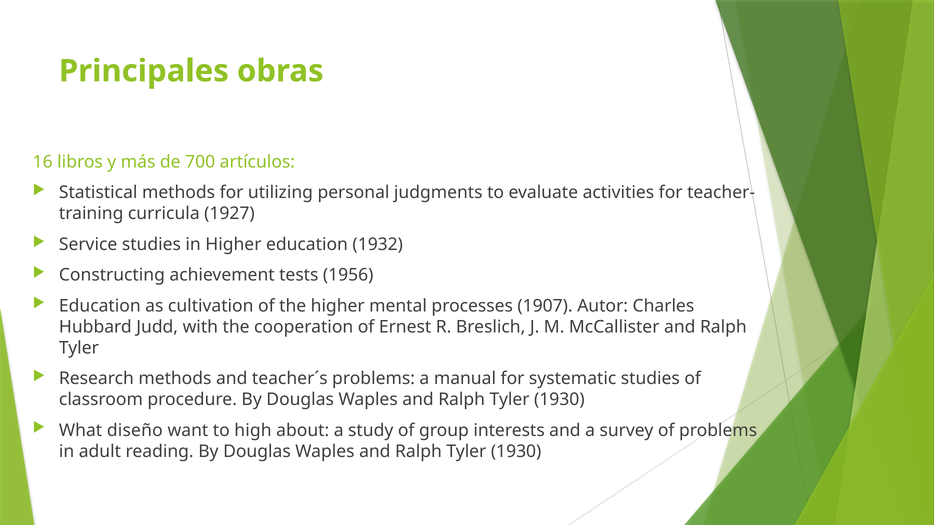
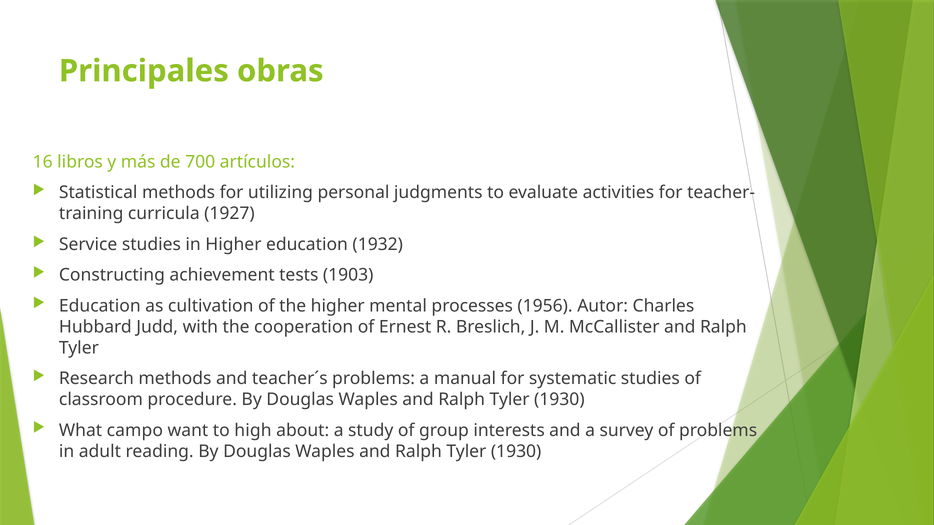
1956: 1956 -> 1903
1907: 1907 -> 1956
diseño: diseño -> campo
